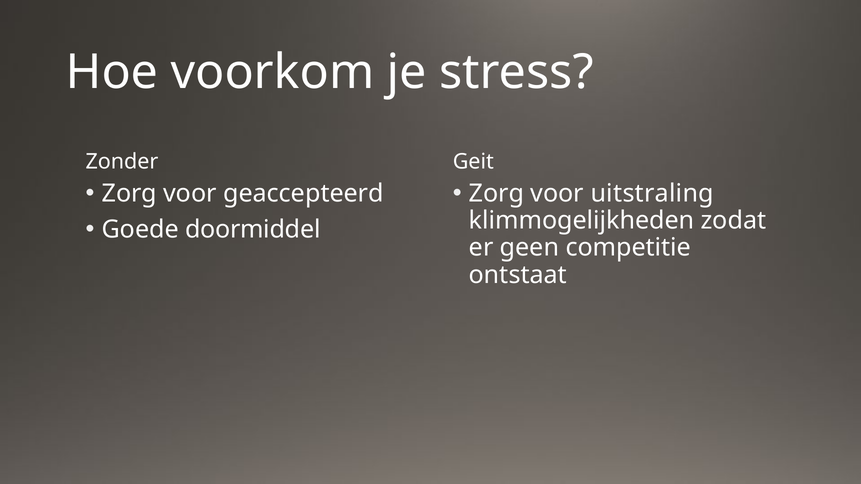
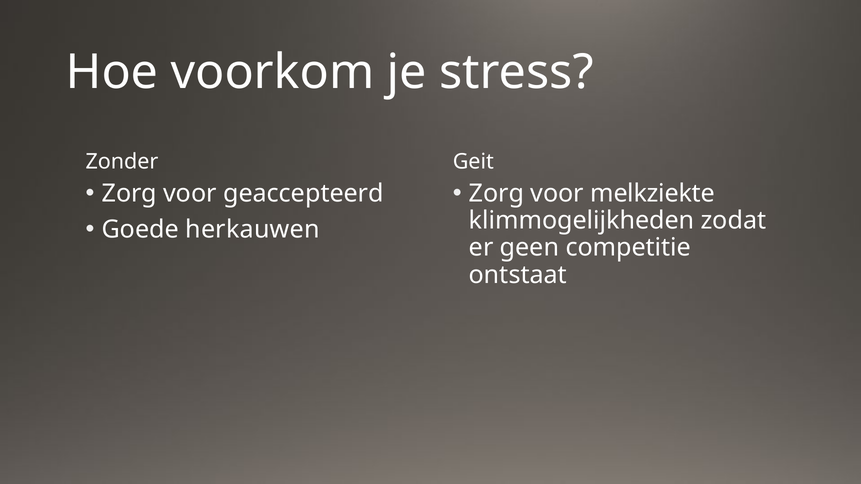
uitstraling: uitstraling -> melkziekte
doormiddel: doormiddel -> herkauwen
